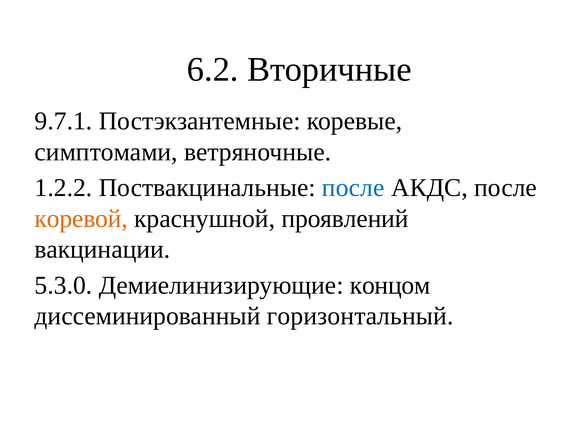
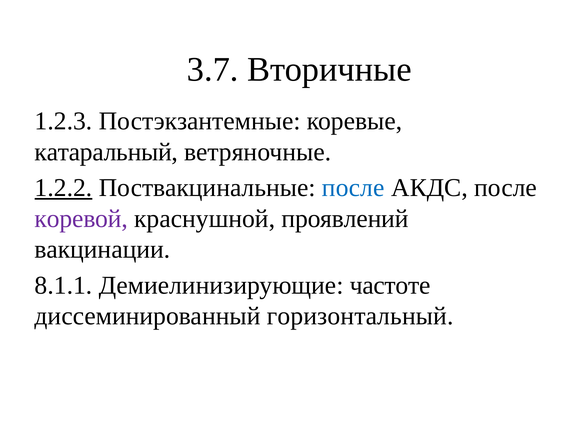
6.2: 6.2 -> 3.7
9.7.1: 9.7.1 -> 1.2.3
симптомами: симптомами -> катаральный
1.2.2 underline: none -> present
коревой colour: orange -> purple
5.3.0: 5.3.0 -> 8.1.1
концом: концом -> частоте
